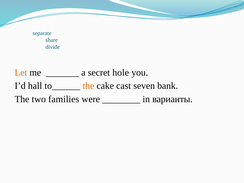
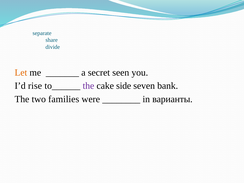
hole: hole -> seen
hall: hall -> rise
the at (88, 86) colour: orange -> purple
cast: cast -> side
